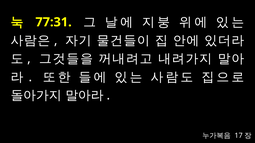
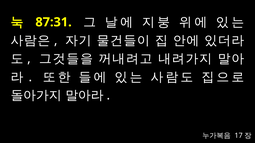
77:31: 77:31 -> 87:31
